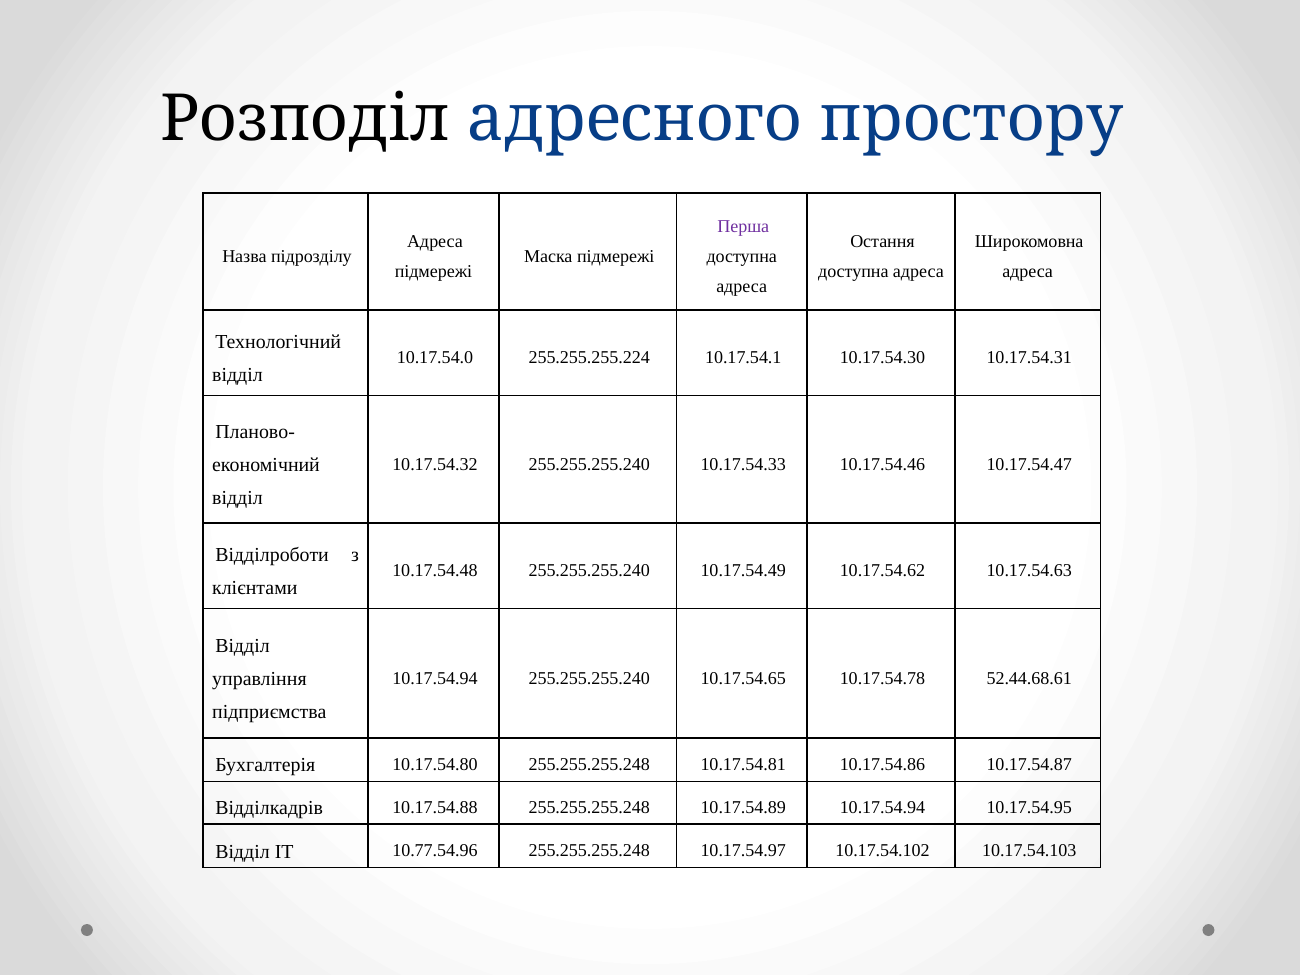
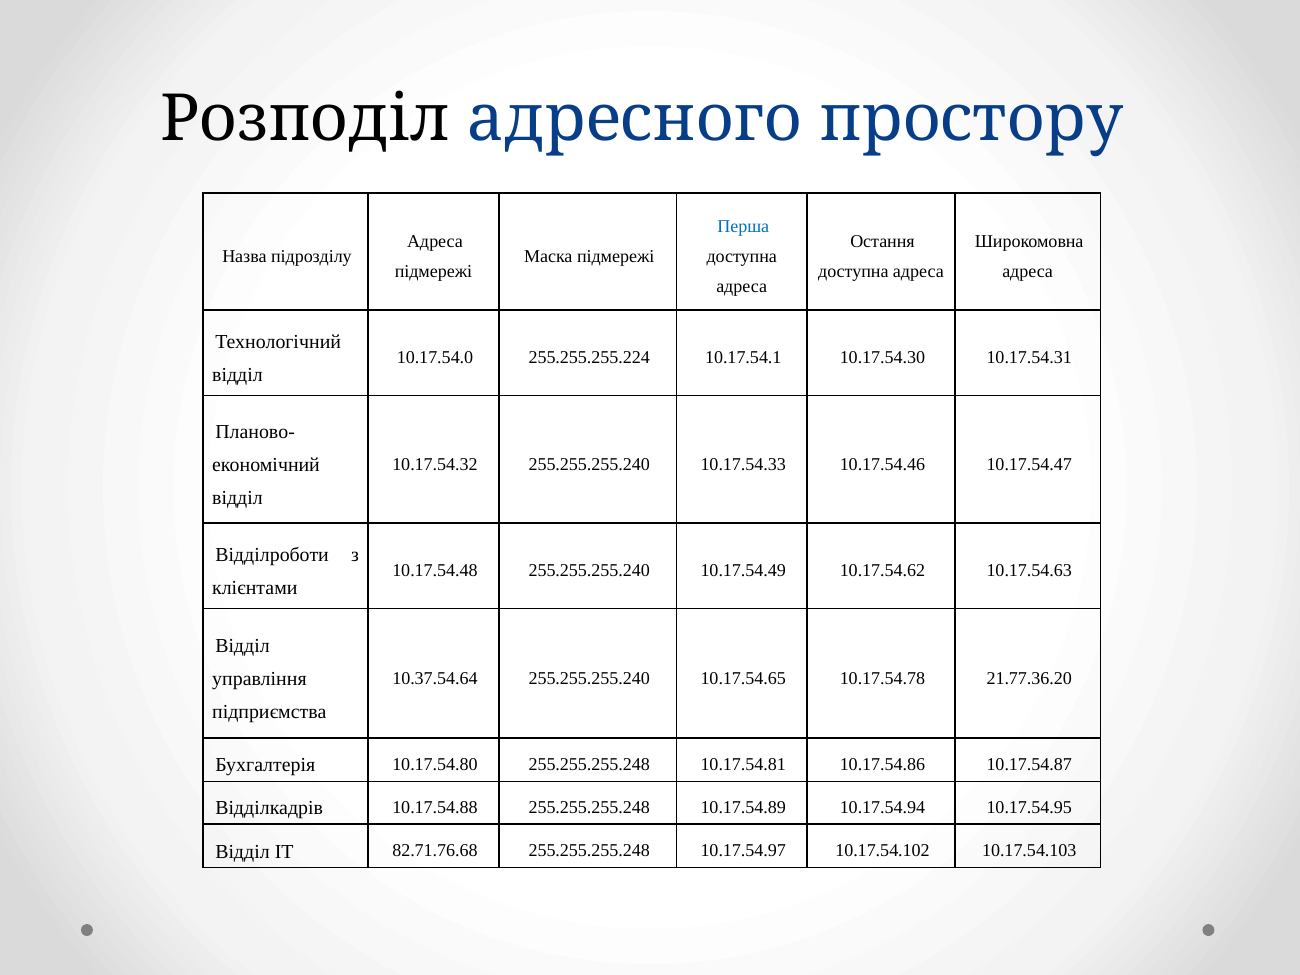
Перша colour: purple -> blue
10.17.54.94 at (435, 678): 10.17.54.94 -> 10.37.54.64
52.44.68.61: 52.44.68.61 -> 21.77.36.20
10.77.54.96: 10.77.54.96 -> 82.71.76.68
